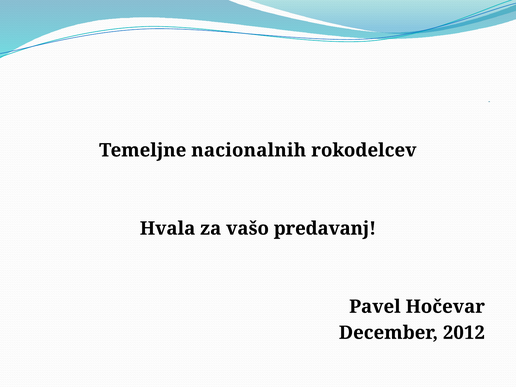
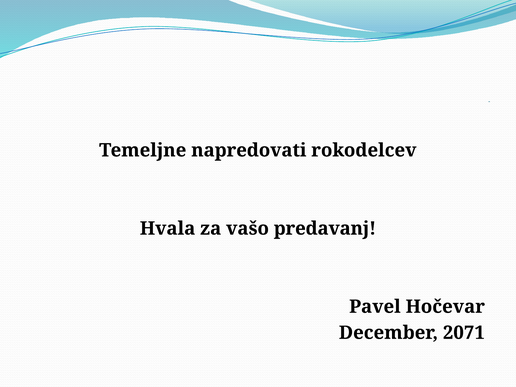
nacionalnih: nacionalnih -> napredovati
2012: 2012 -> 2071
